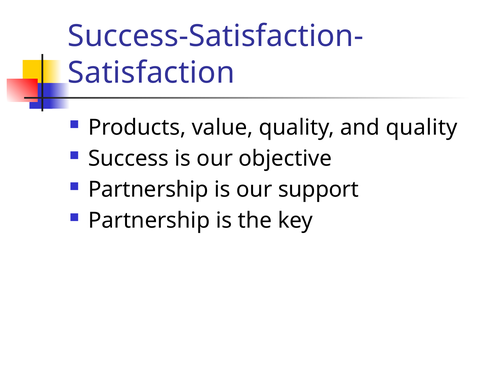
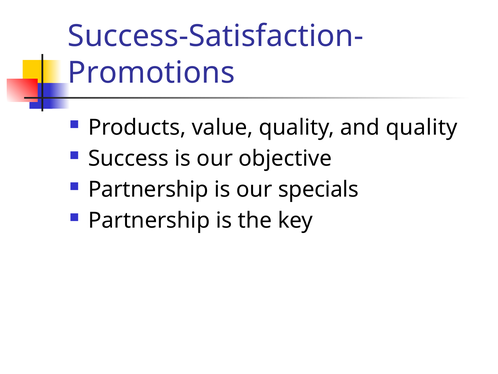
Satisfaction: Satisfaction -> Promotions
support: support -> specials
